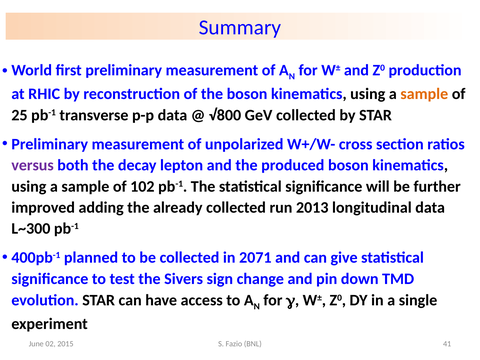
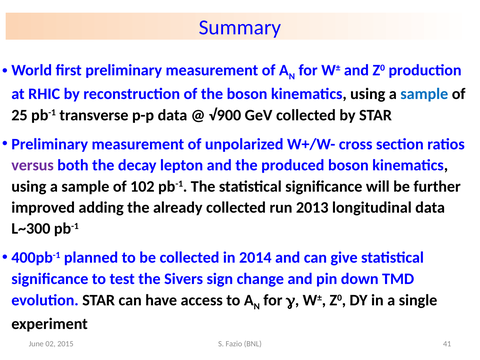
sample at (424, 94) colour: orange -> blue
√800: √800 -> √900
2071: 2071 -> 2014
